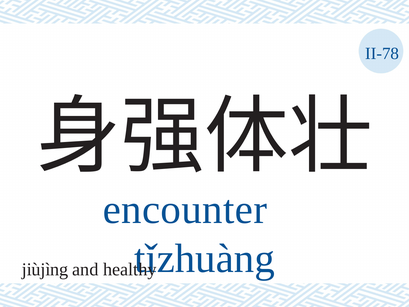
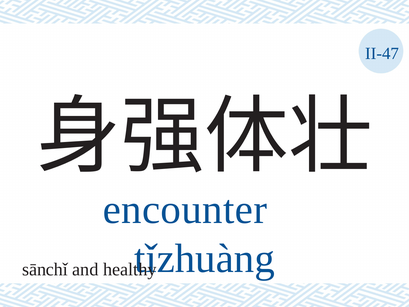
II-78: II-78 -> II-47
jiùjìng: jiùjìng -> sānchǐ
